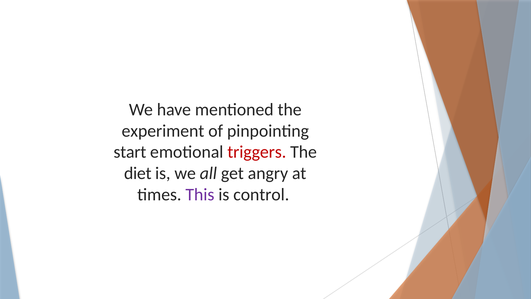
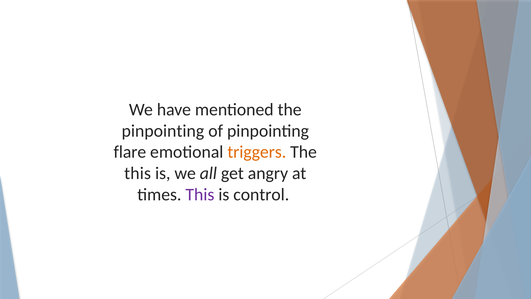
experiment at (163, 131): experiment -> pinpointing
start: start -> flare
triggers colour: red -> orange
diet at (138, 173): diet -> this
